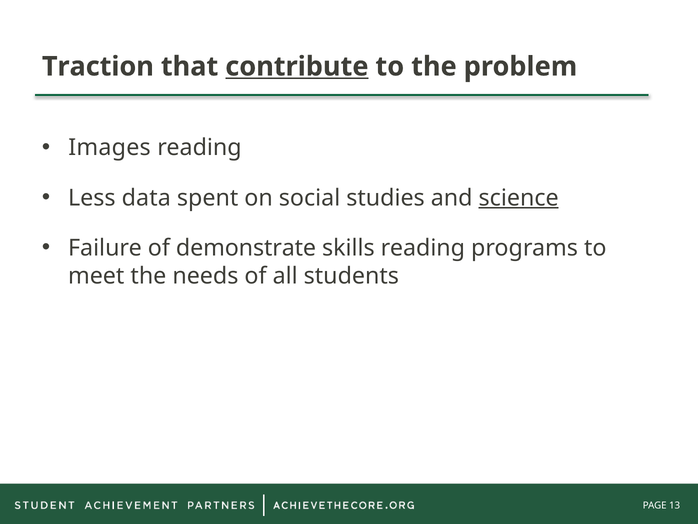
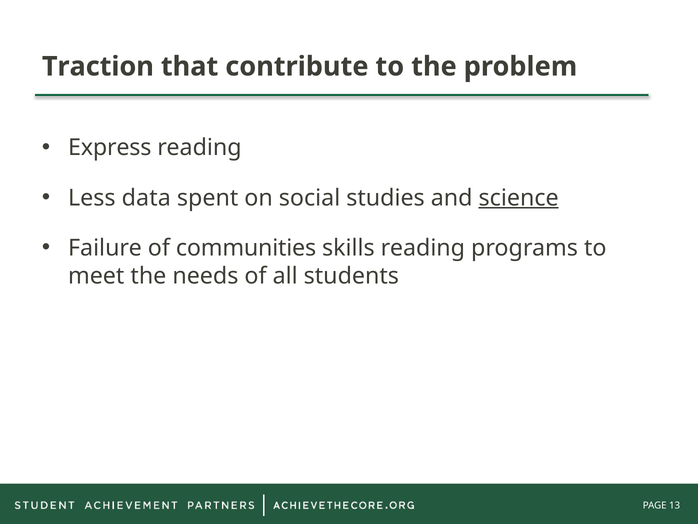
contribute underline: present -> none
Images: Images -> Express
demonstrate: demonstrate -> communities
